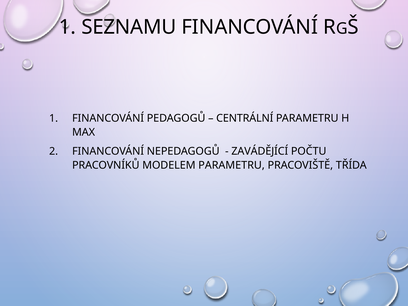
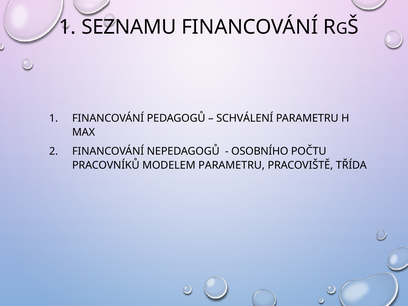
CENTRÁLNÍ: CENTRÁLNÍ -> SCHVÁLENÍ
ZAVÁDĚJÍCÍ: ZAVÁDĚJÍCÍ -> OSOBNÍHO
